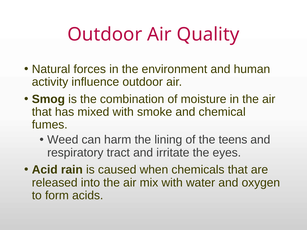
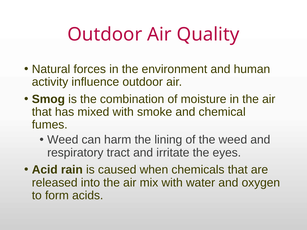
the teens: teens -> weed
